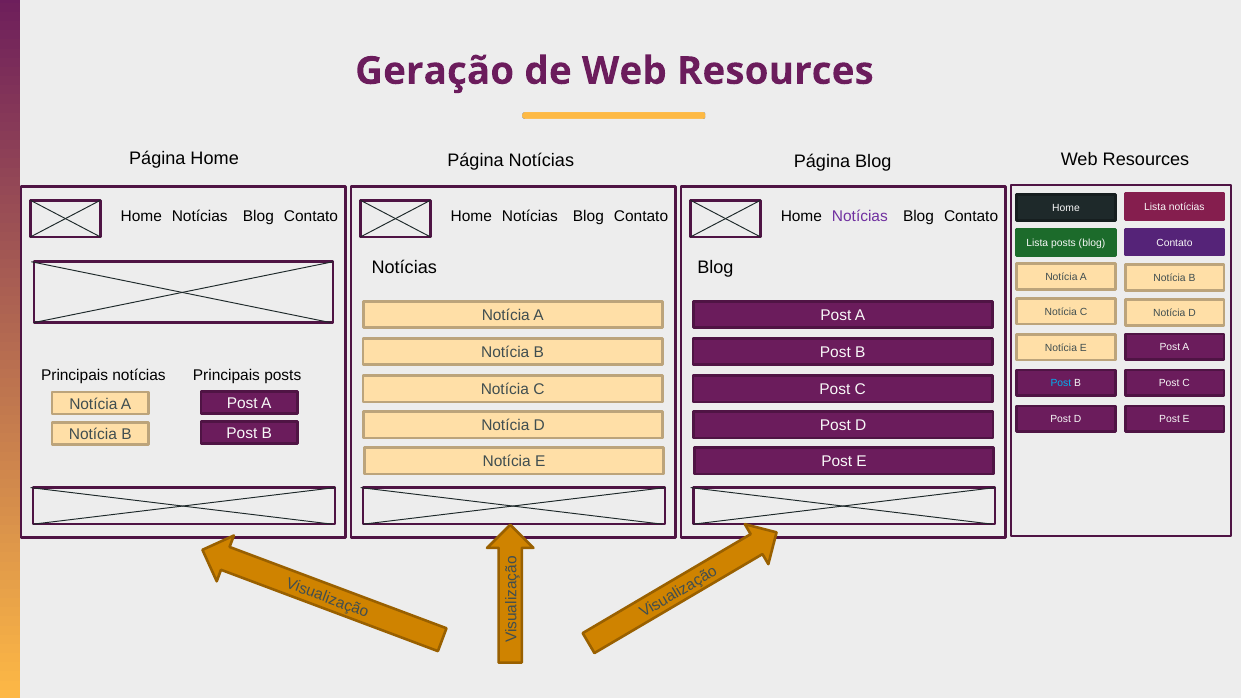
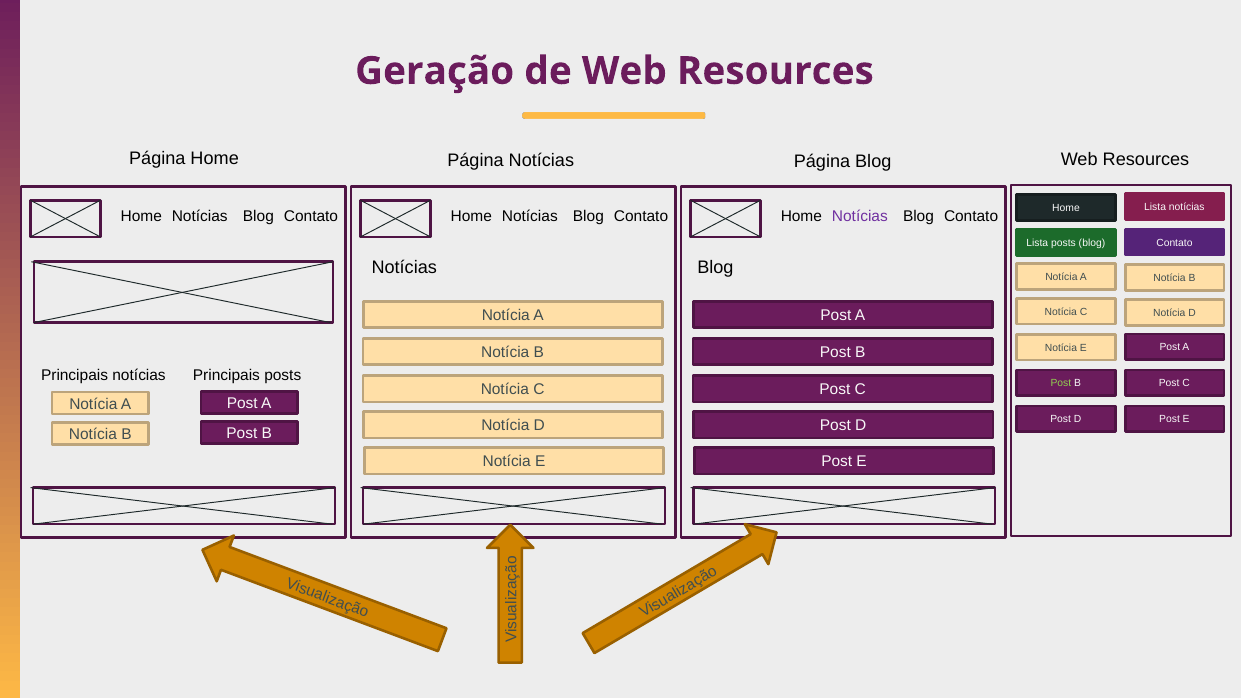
Post at (1061, 384) colour: light blue -> light green
